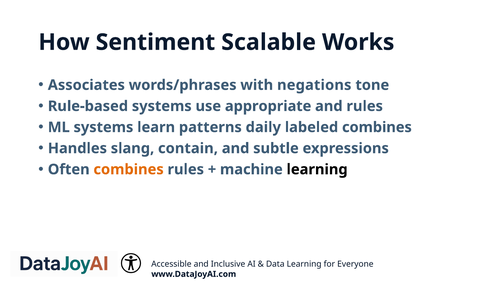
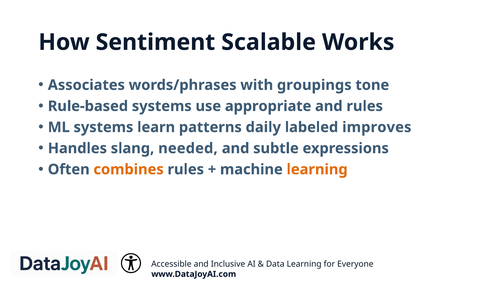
negations: negations -> groupings
labeled combines: combines -> improves
contain: contain -> needed
learning at (317, 169) colour: black -> orange
